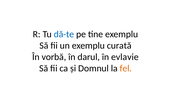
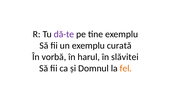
dă-te colour: blue -> purple
darul: darul -> harul
evlavie: evlavie -> slăvitei
